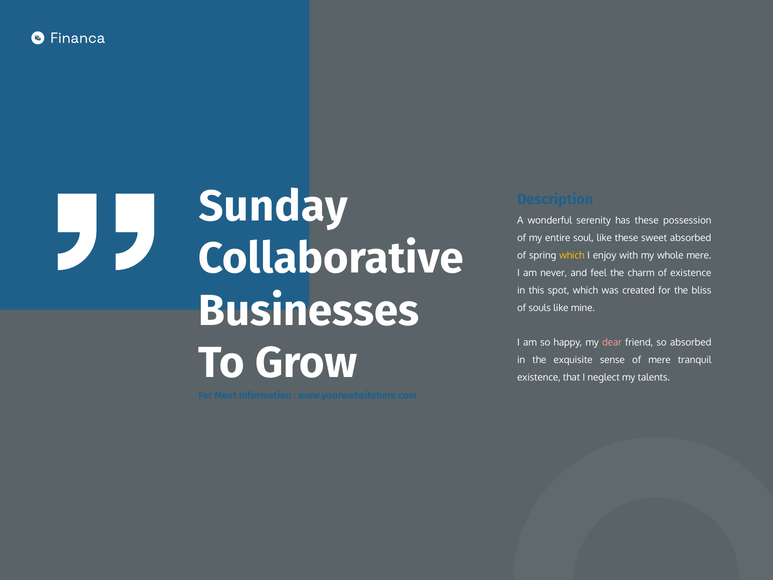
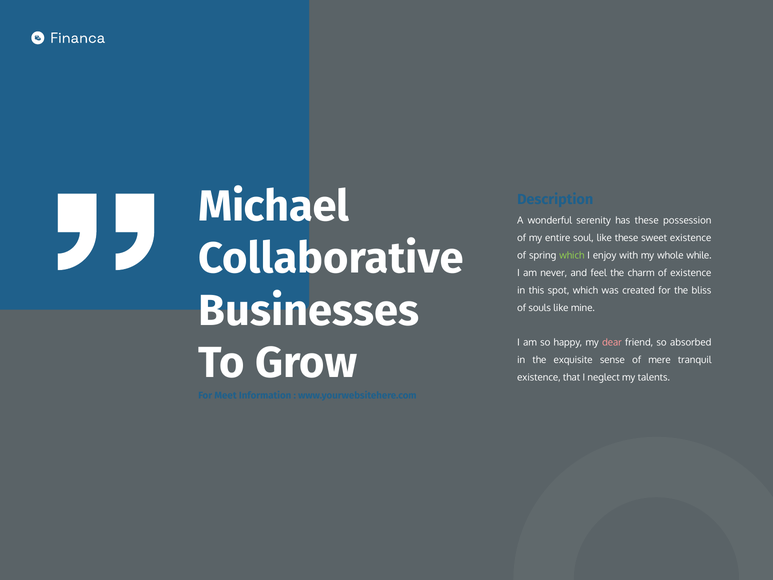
Sunday: Sunday -> Michael
sweet absorbed: absorbed -> existence
which at (572, 255) colour: yellow -> light green
whole mere: mere -> while
